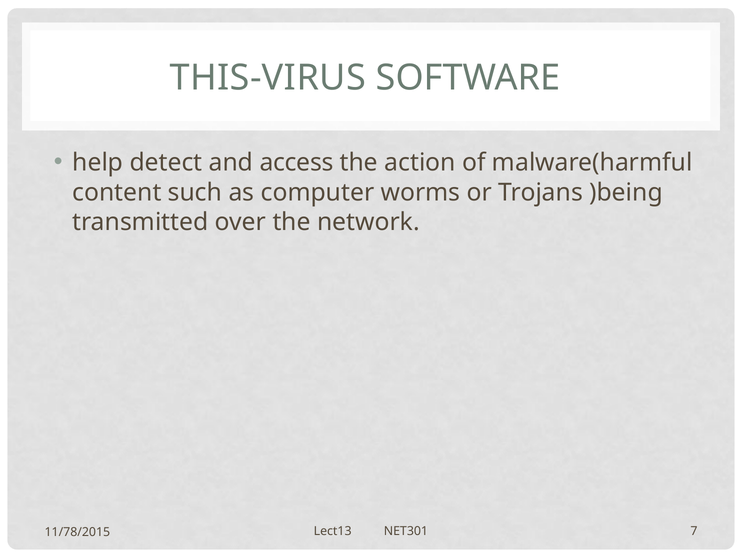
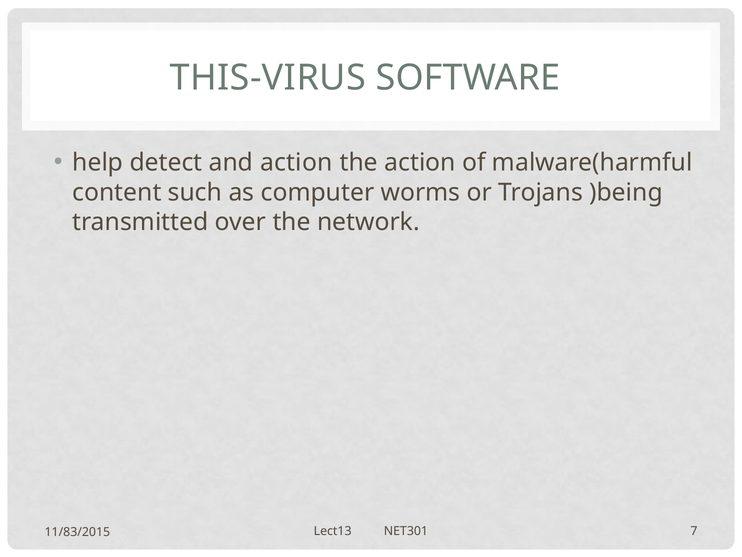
and access: access -> action
11/78/2015: 11/78/2015 -> 11/83/2015
